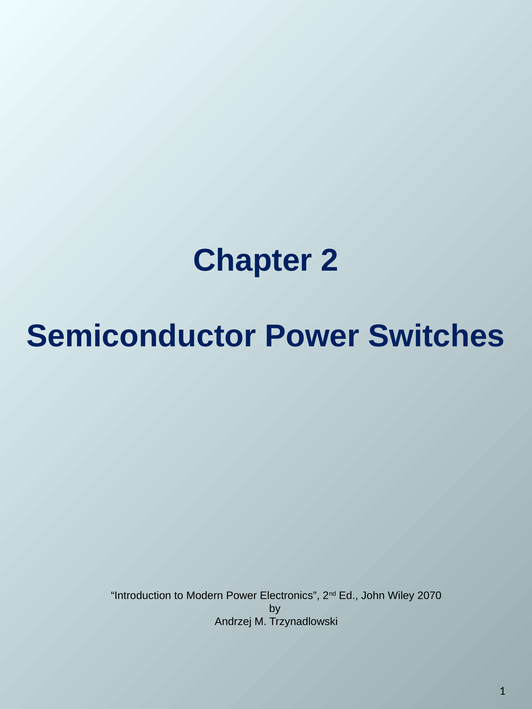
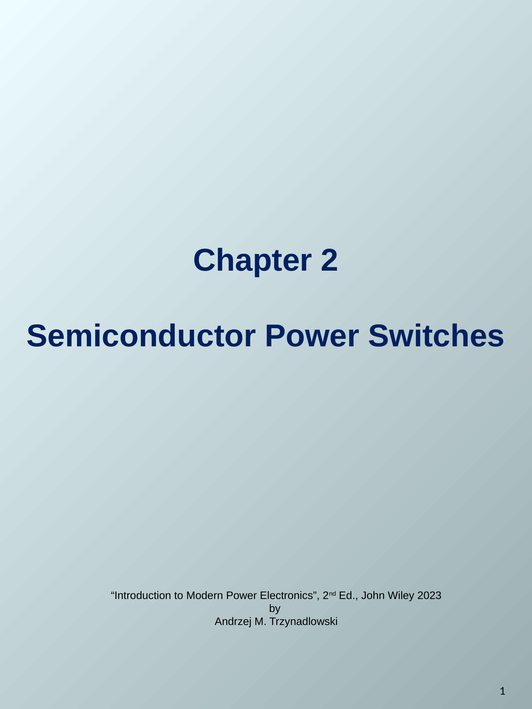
2070: 2070 -> 2023
